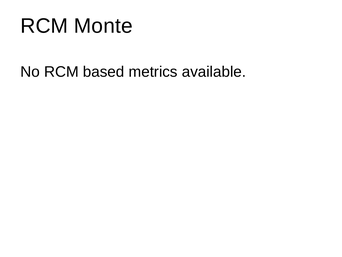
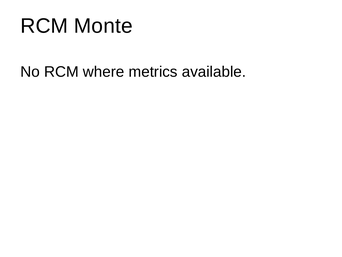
based: based -> where
